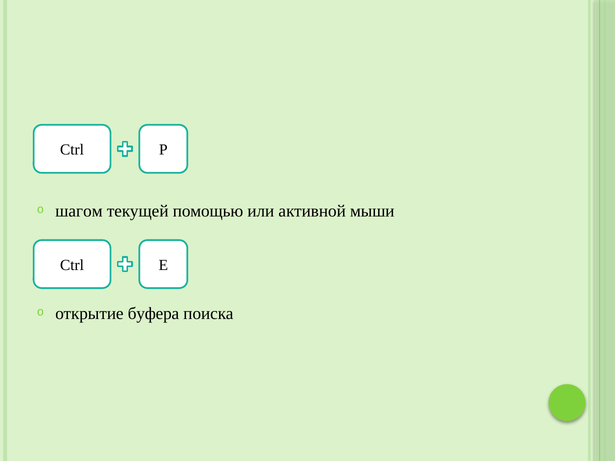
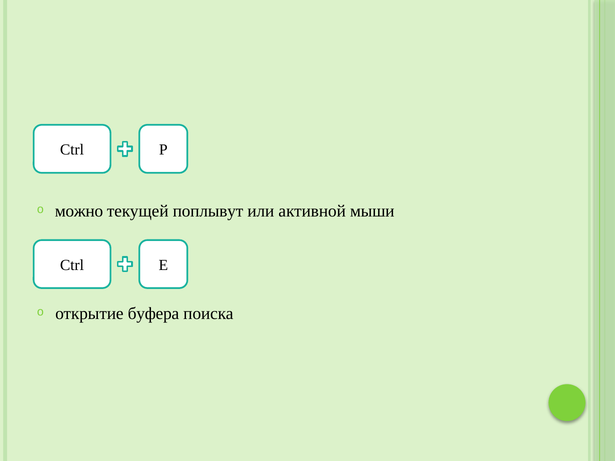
шагом: шагом -> можно
помощью: помощью -> поплывут
